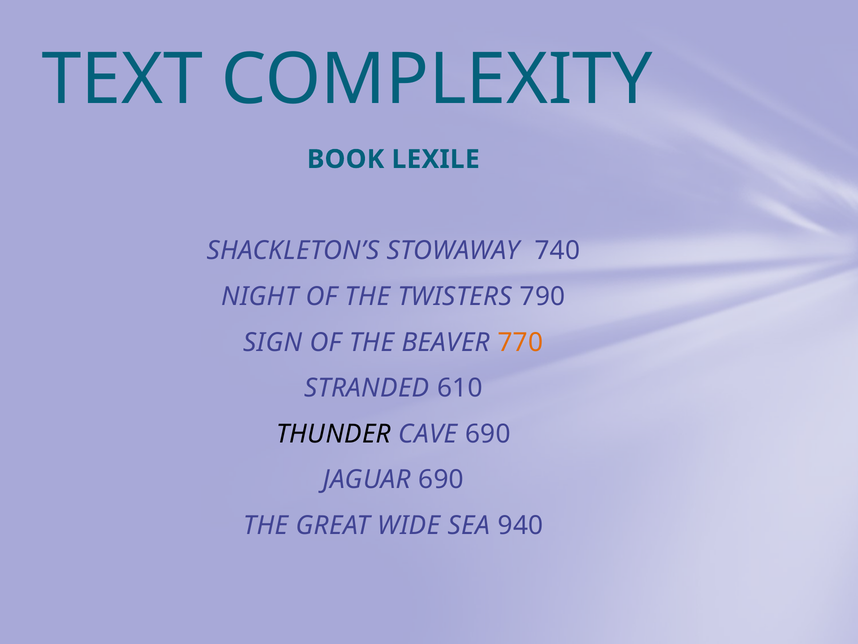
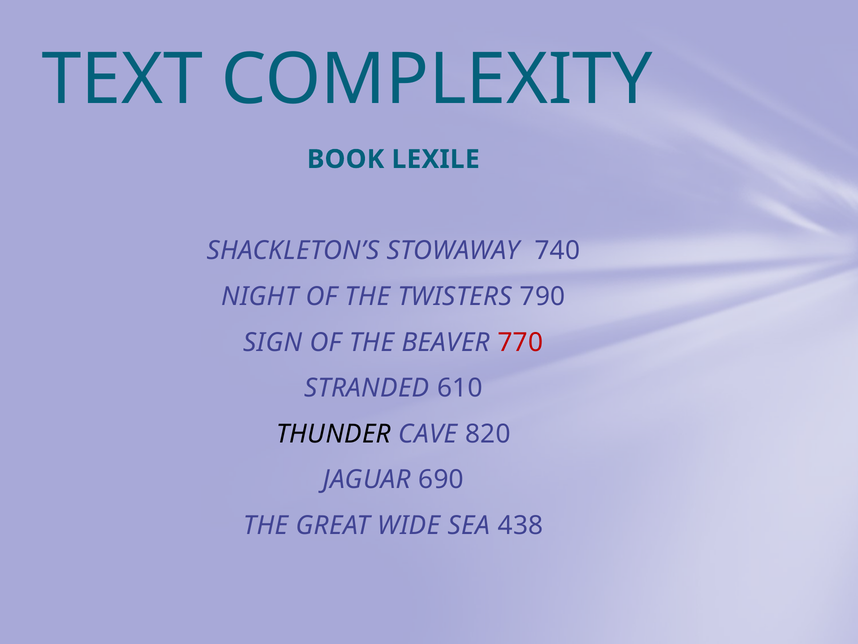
770 colour: orange -> red
CAVE 690: 690 -> 820
940: 940 -> 438
